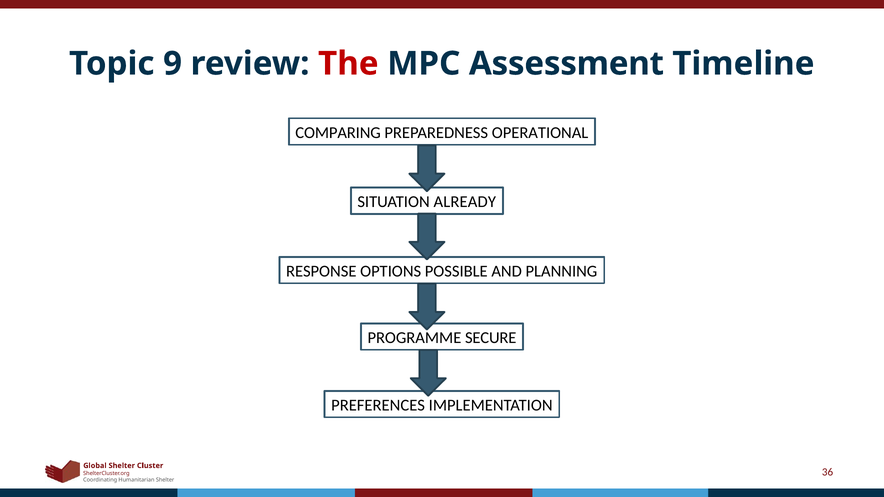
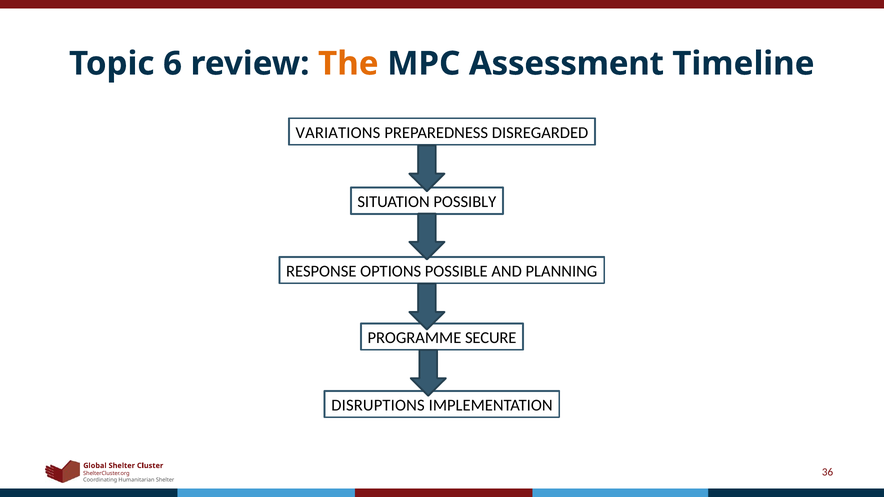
9: 9 -> 6
The colour: red -> orange
COMPARING: COMPARING -> VARIATIONS
OPERATIONAL: OPERATIONAL -> DISREGARDED
ALREADY: ALREADY -> POSSIBLY
PREFERENCES: PREFERENCES -> DISRUPTIONS
